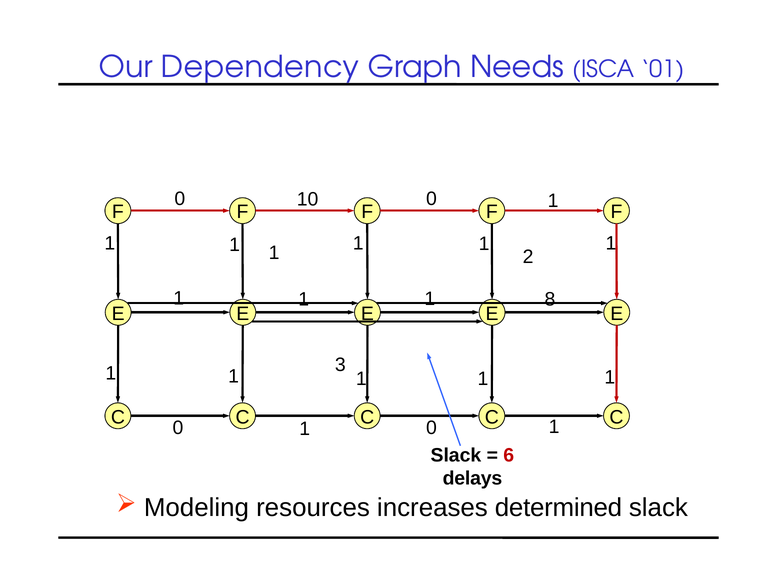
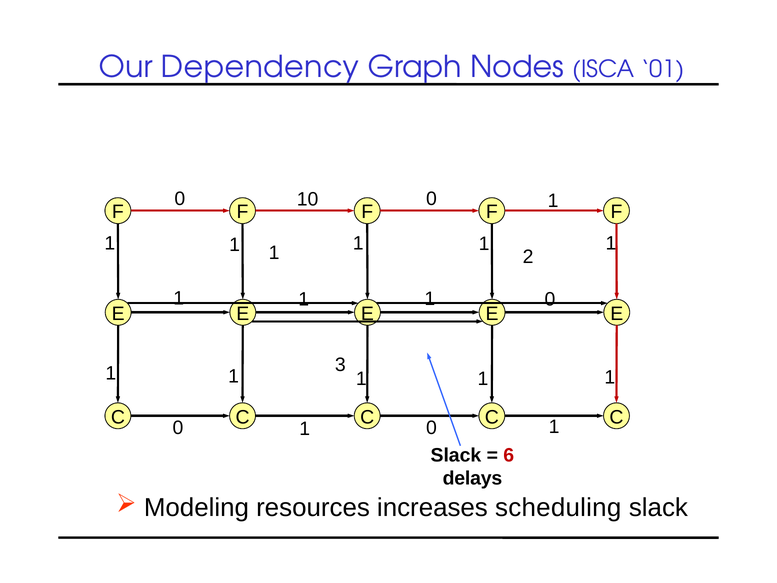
Needs: Needs -> Nodes
8 at (550, 299): 8 -> 0
determined: determined -> scheduling
